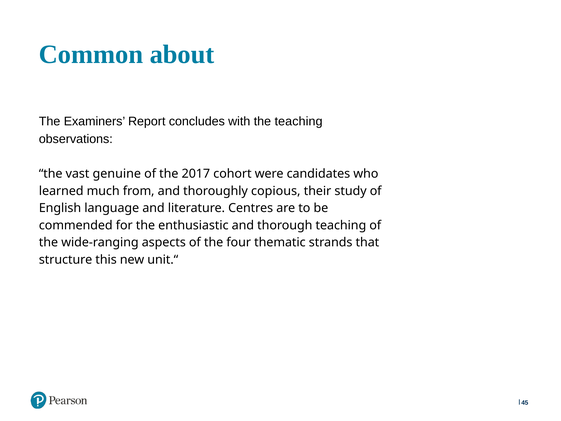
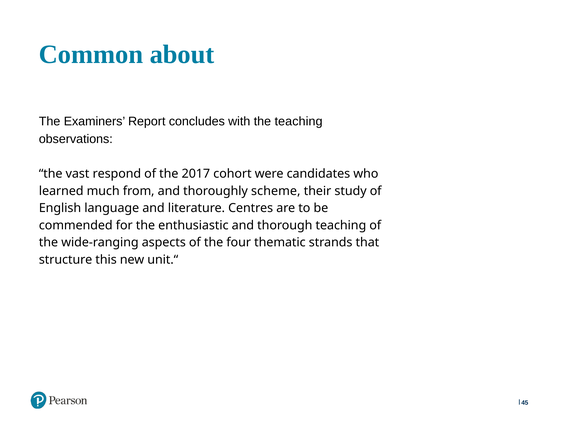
genuine: genuine -> respond
copious: copious -> scheme
